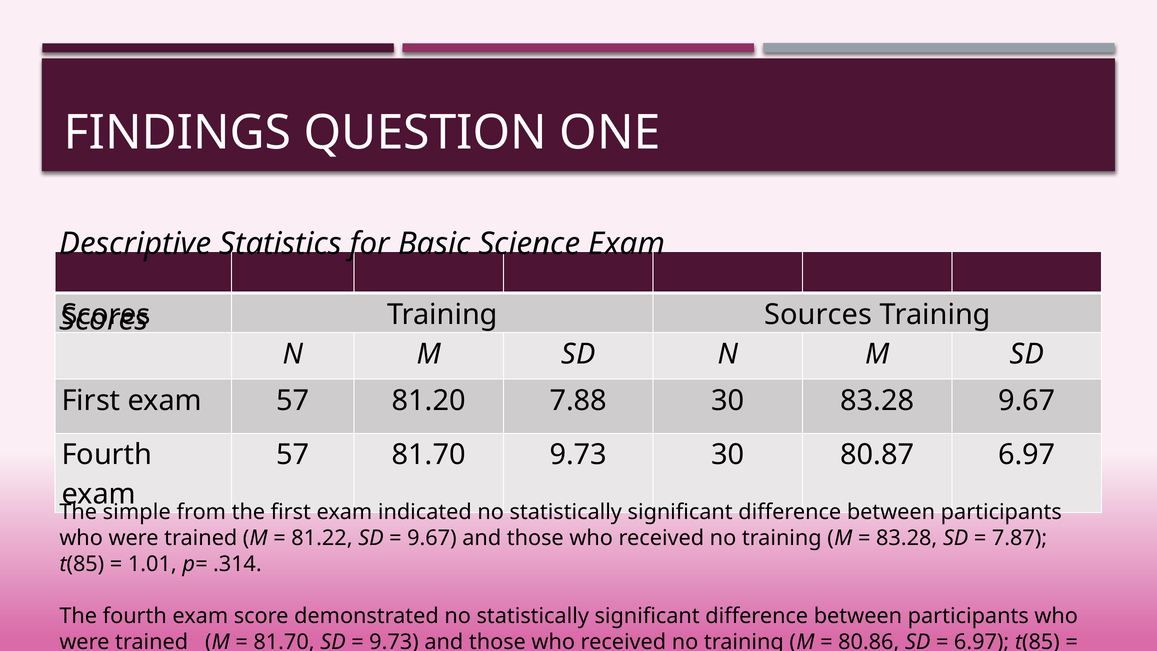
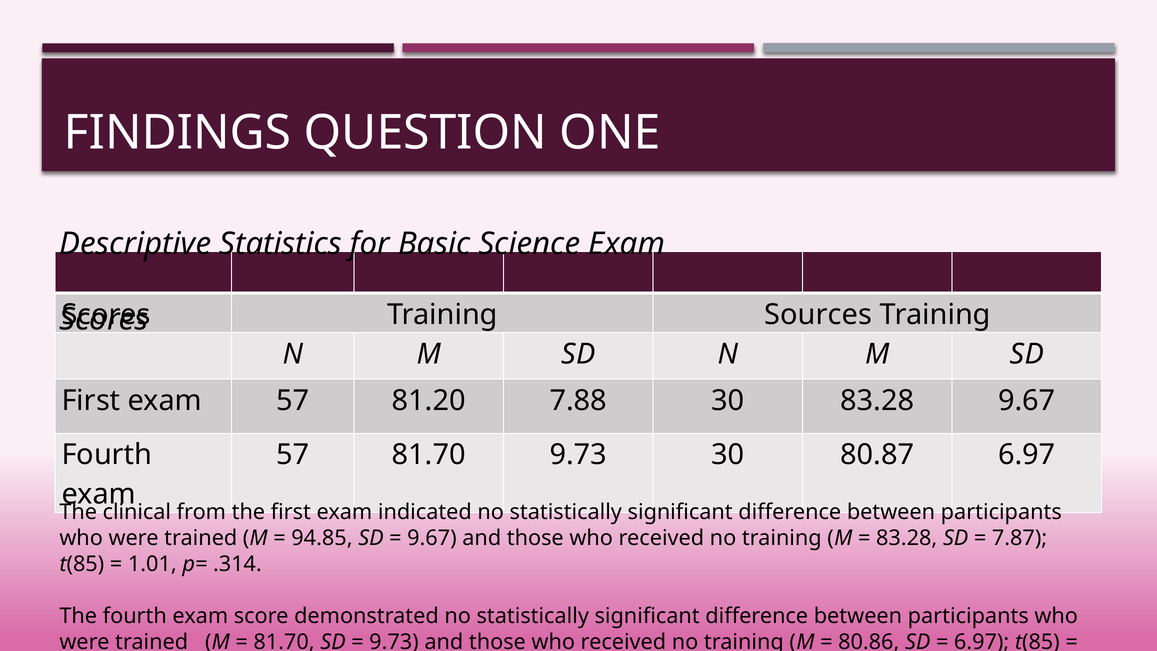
simple: simple -> clinical
81.22: 81.22 -> 94.85
